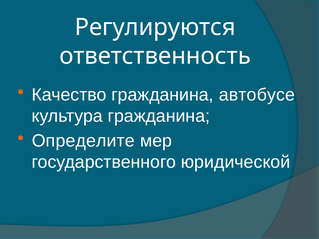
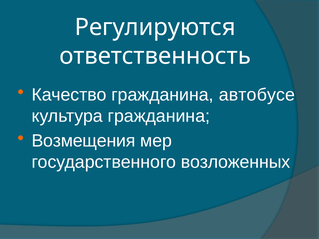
Определите: Определите -> Возмещения
юридической: юридической -> возложенных
